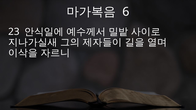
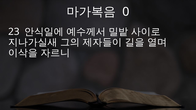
6: 6 -> 0
